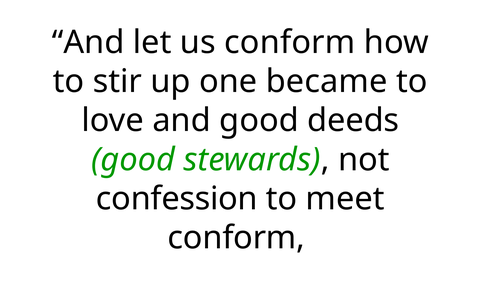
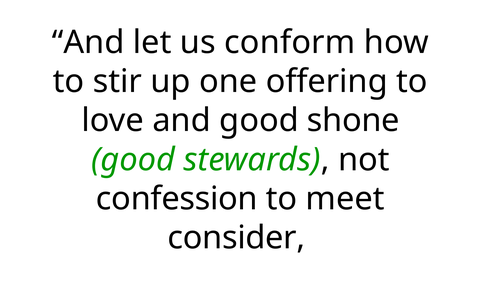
became: became -> offering
deeds: deeds -> shone
conform at (236, 238): conform -> consider
